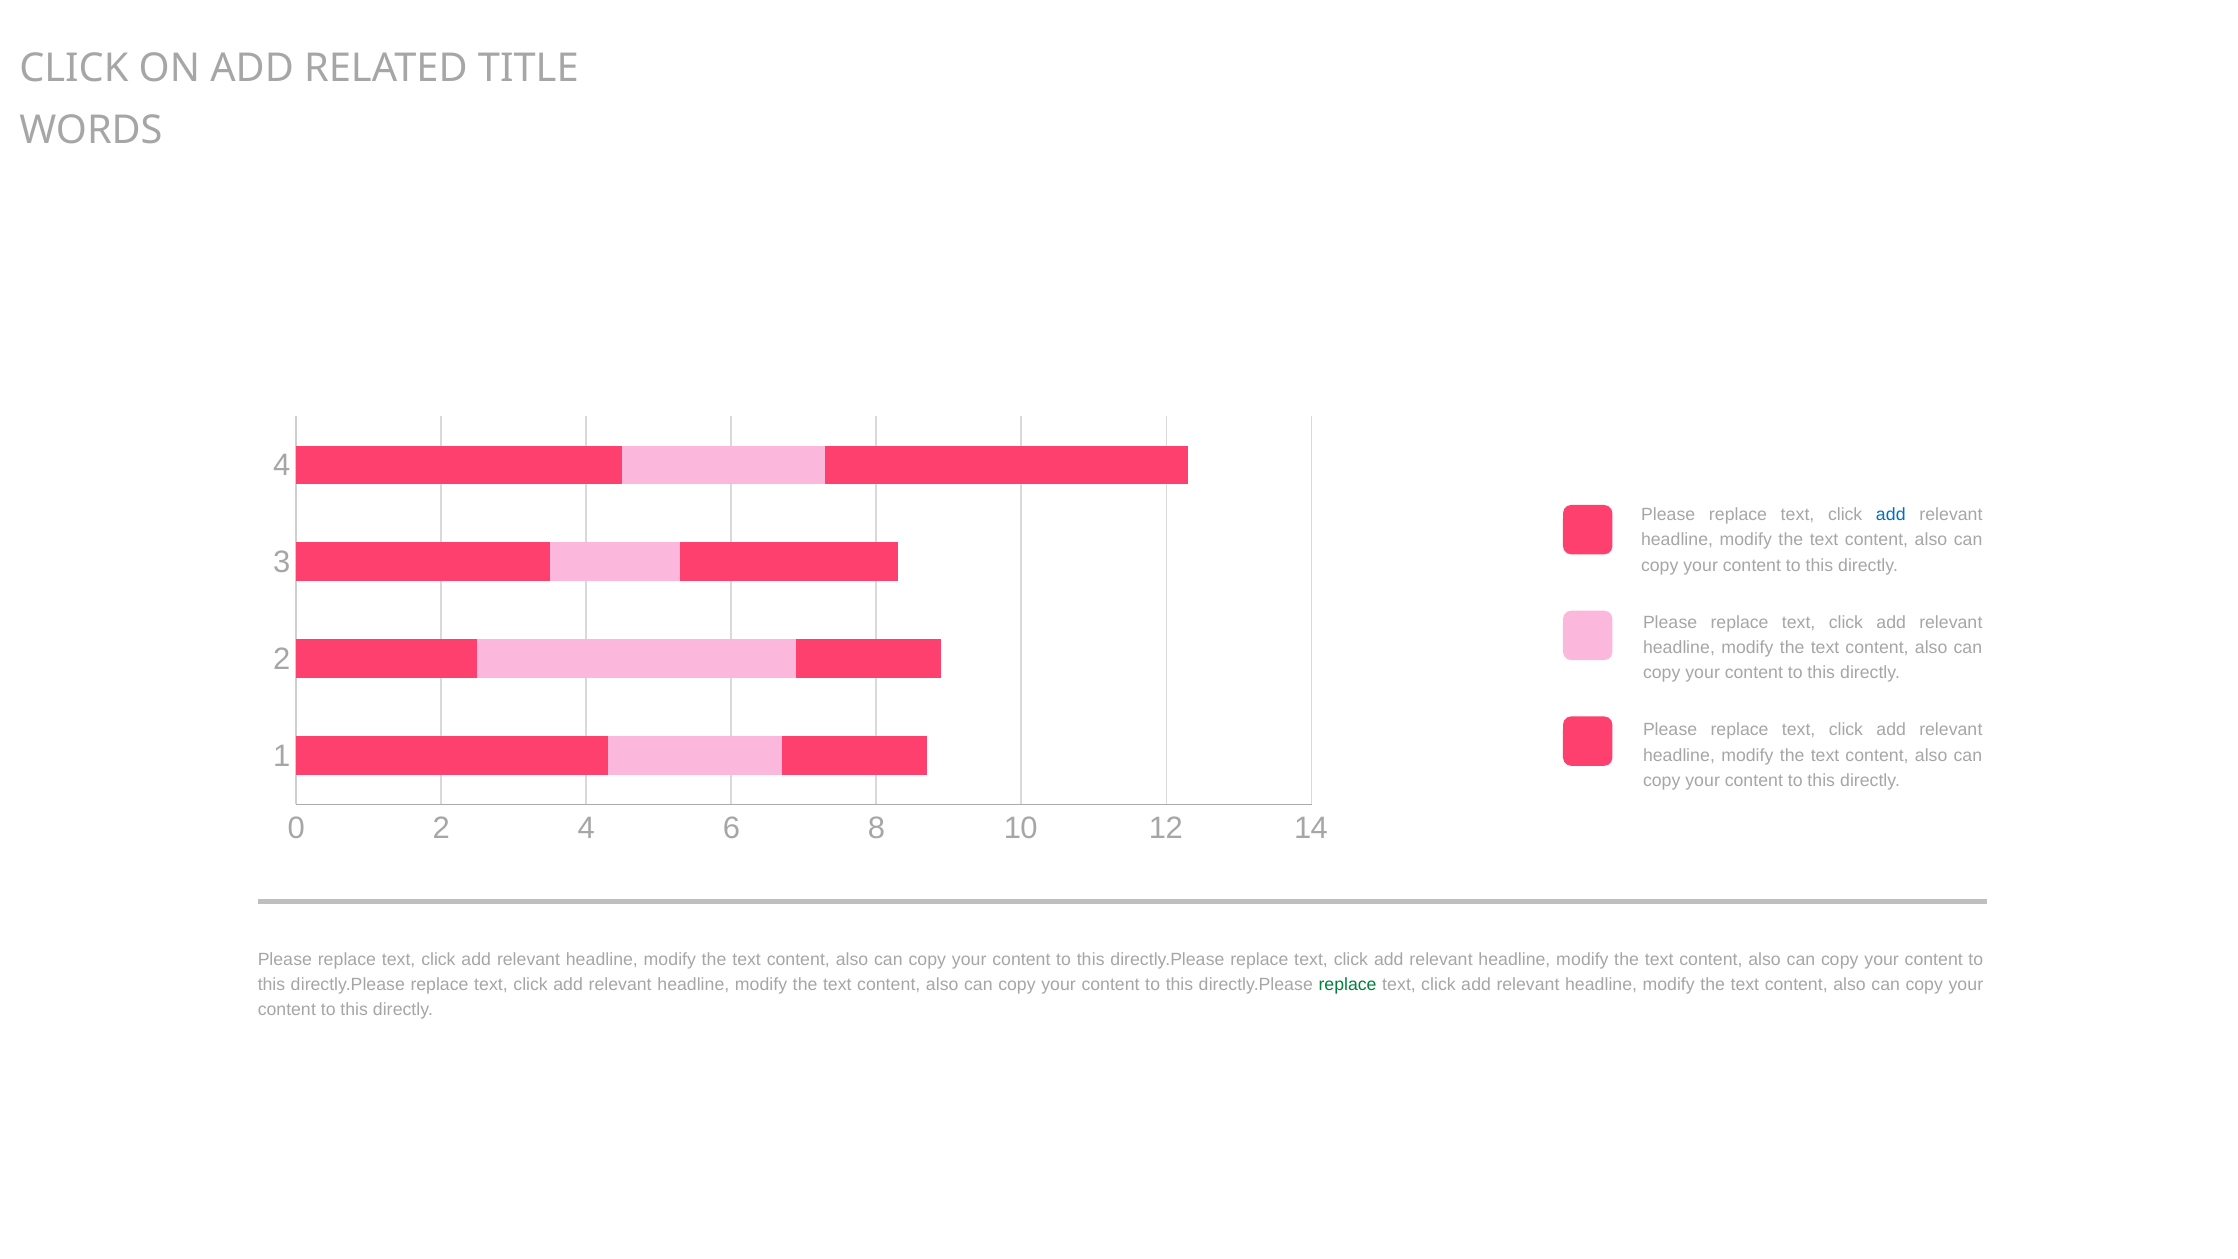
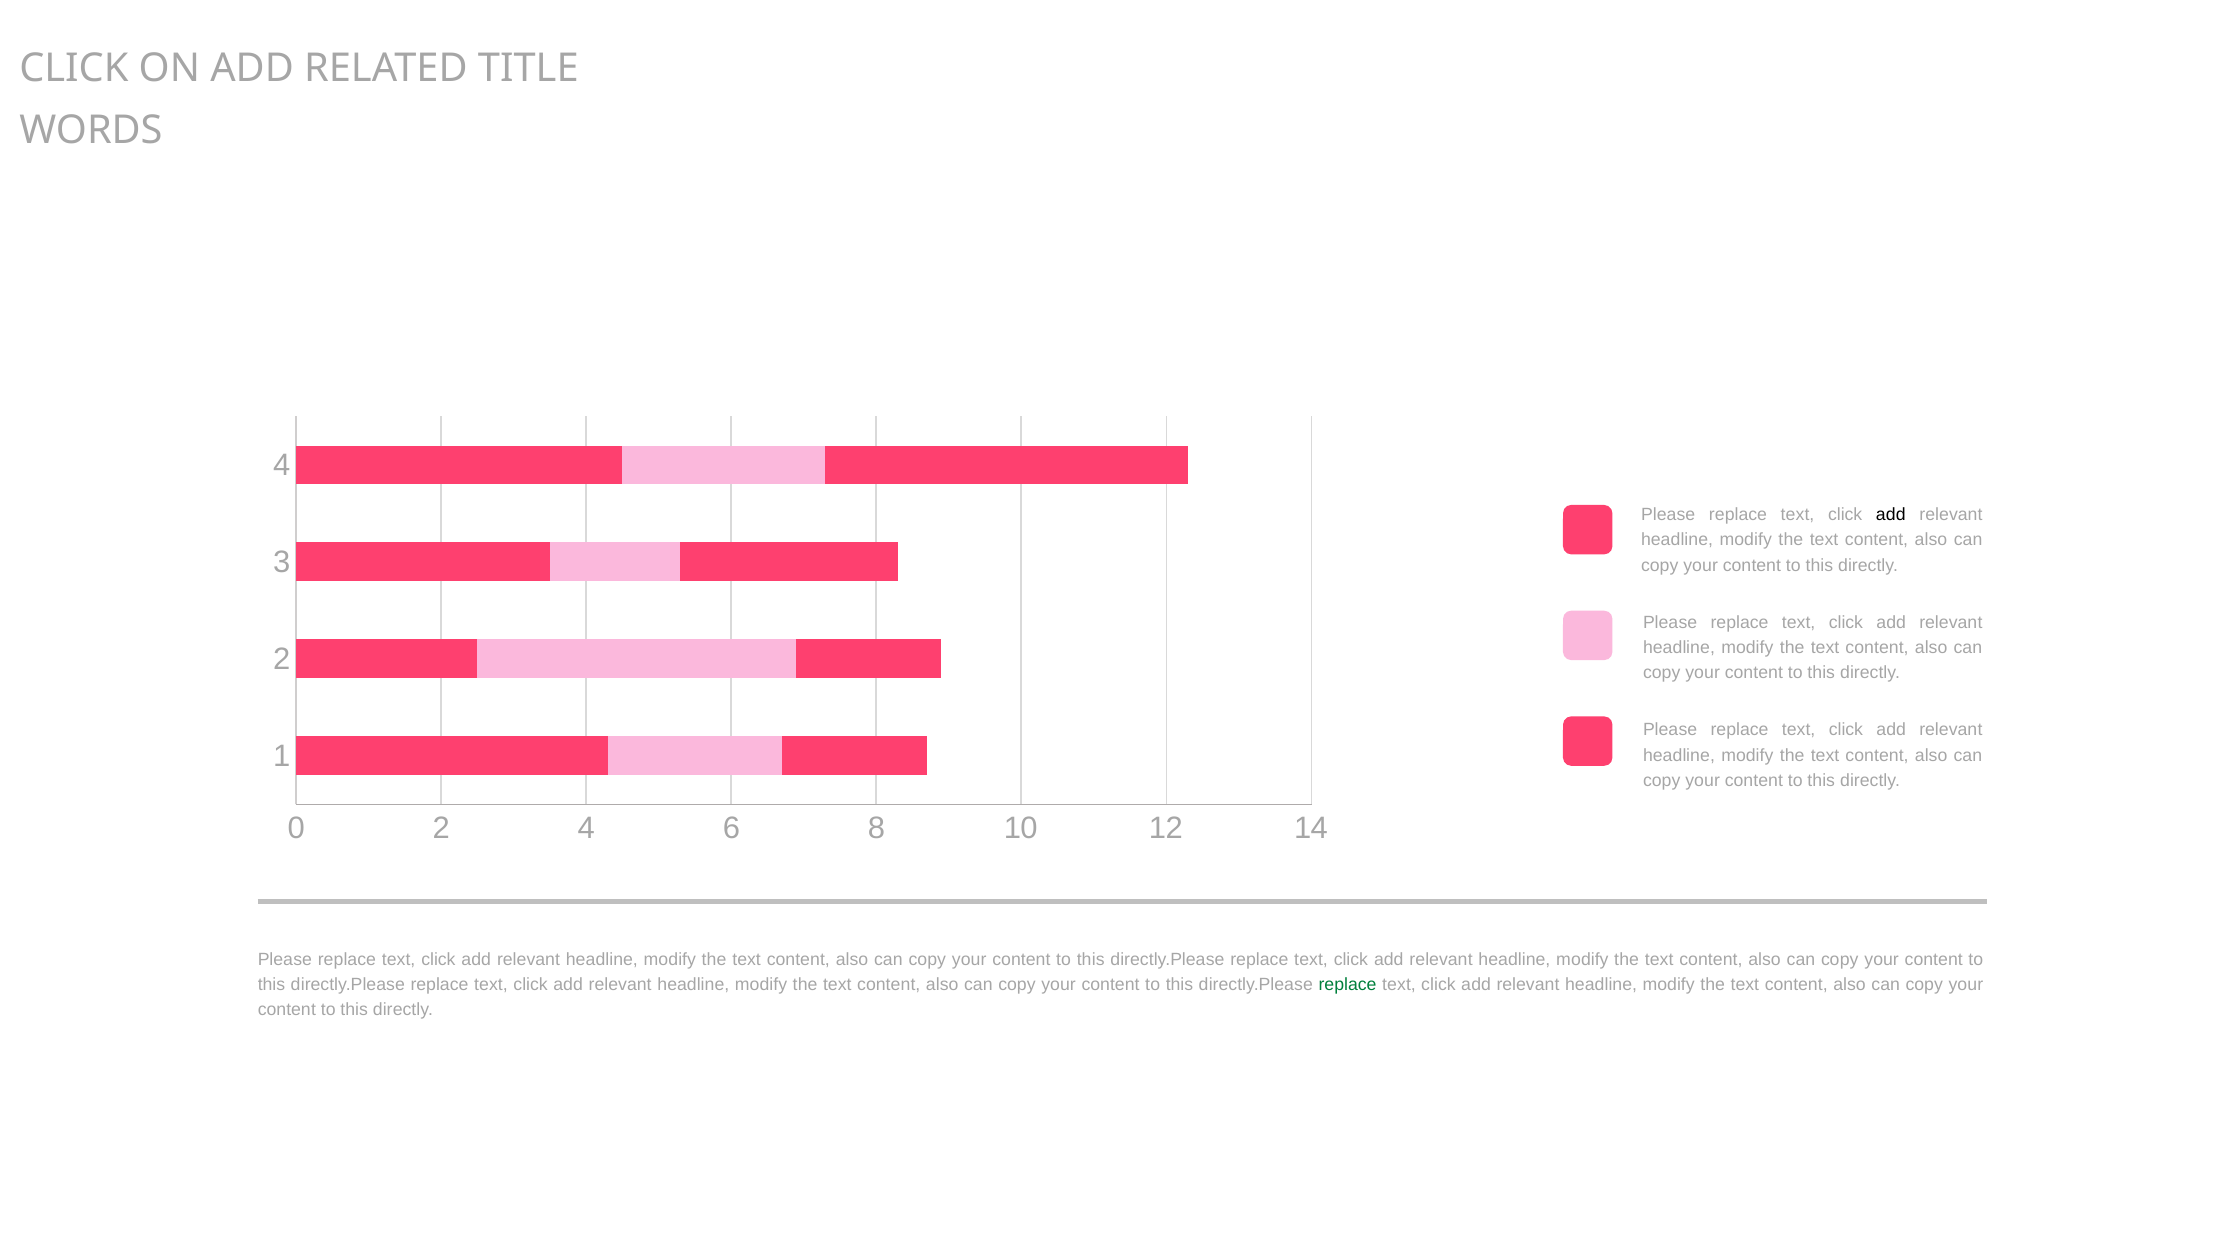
add at (1891, 515) colour: blue -> black
